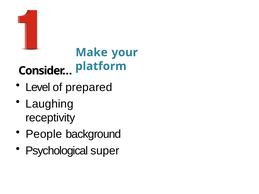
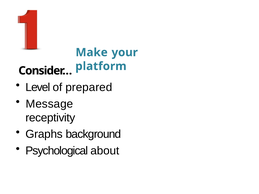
Laughing: Laughing -> Message
People: People -> Graphs
super: super -> about
